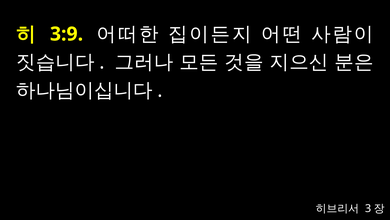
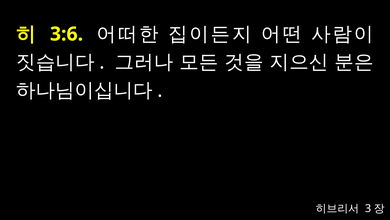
3:9: 3:9 -> 3:6
